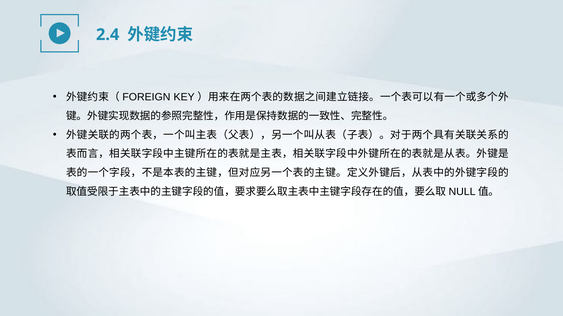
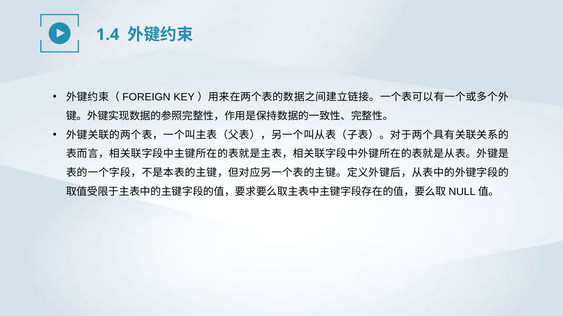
2.4: 2.4 -> 1.4
